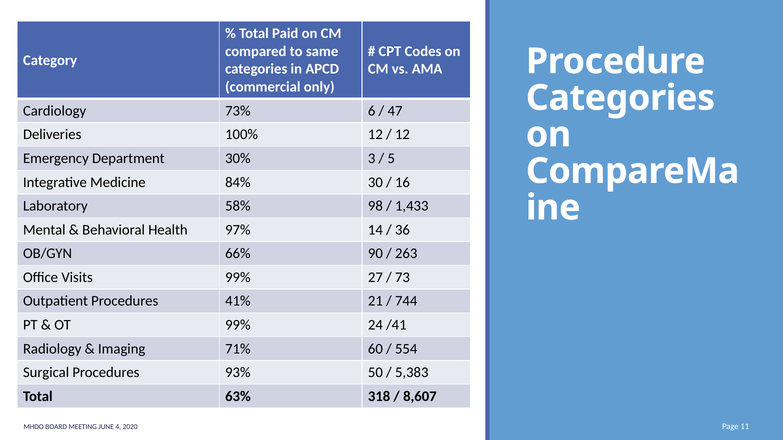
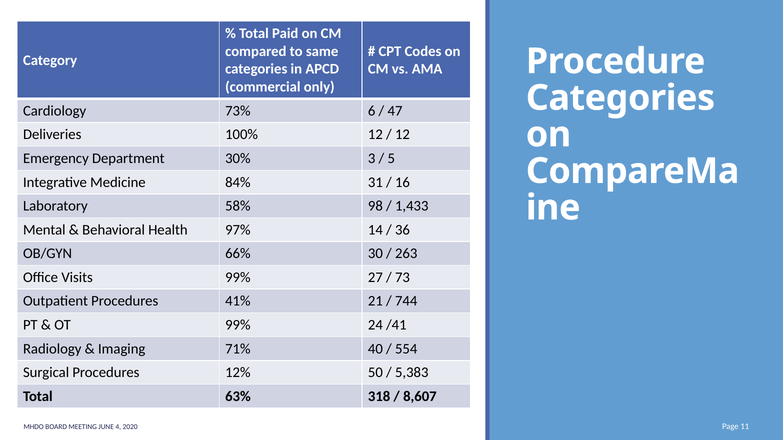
30: 30 -> 31
90: 90 -> 30
60: 60 -> 40
93%: 93% -> 12%
